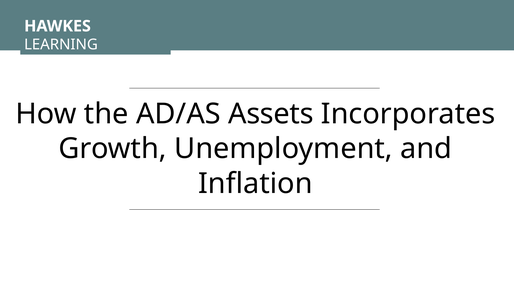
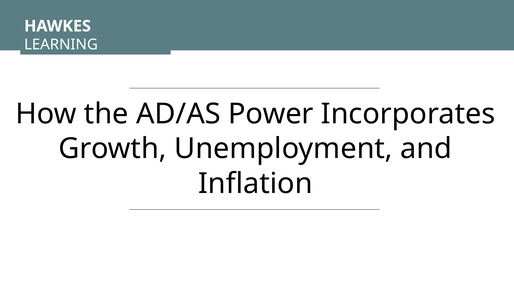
Assets: Assets -> Power
